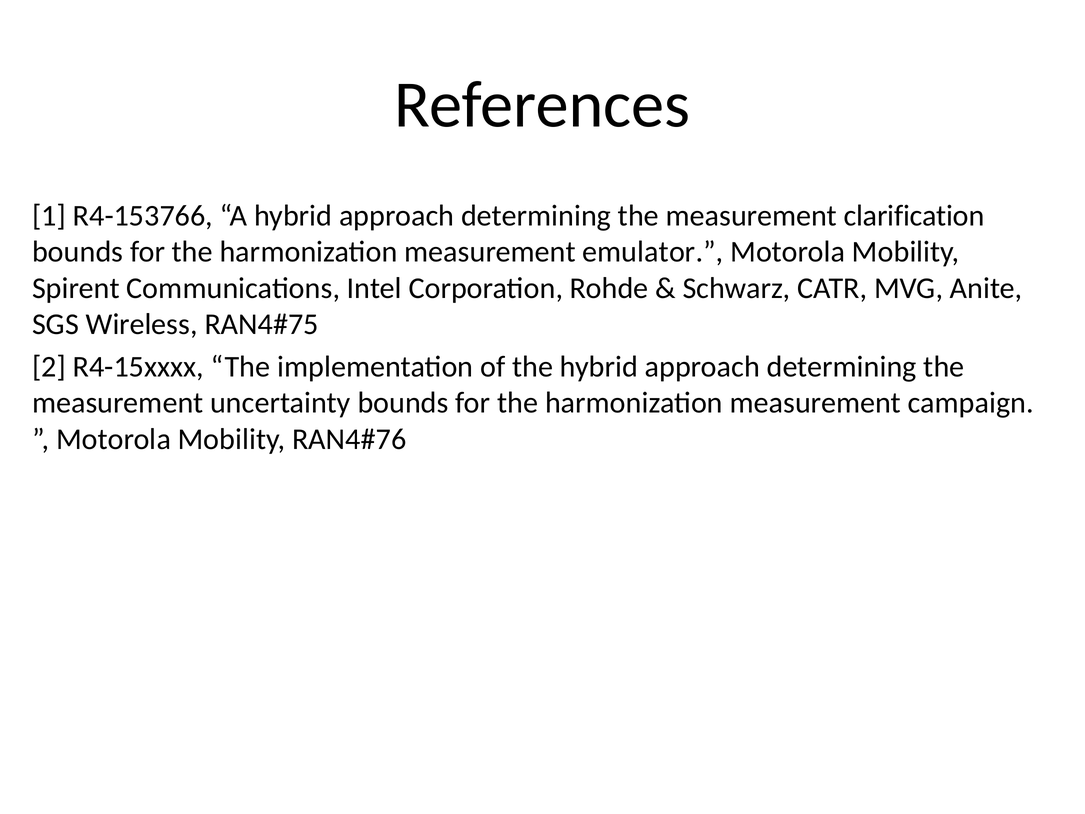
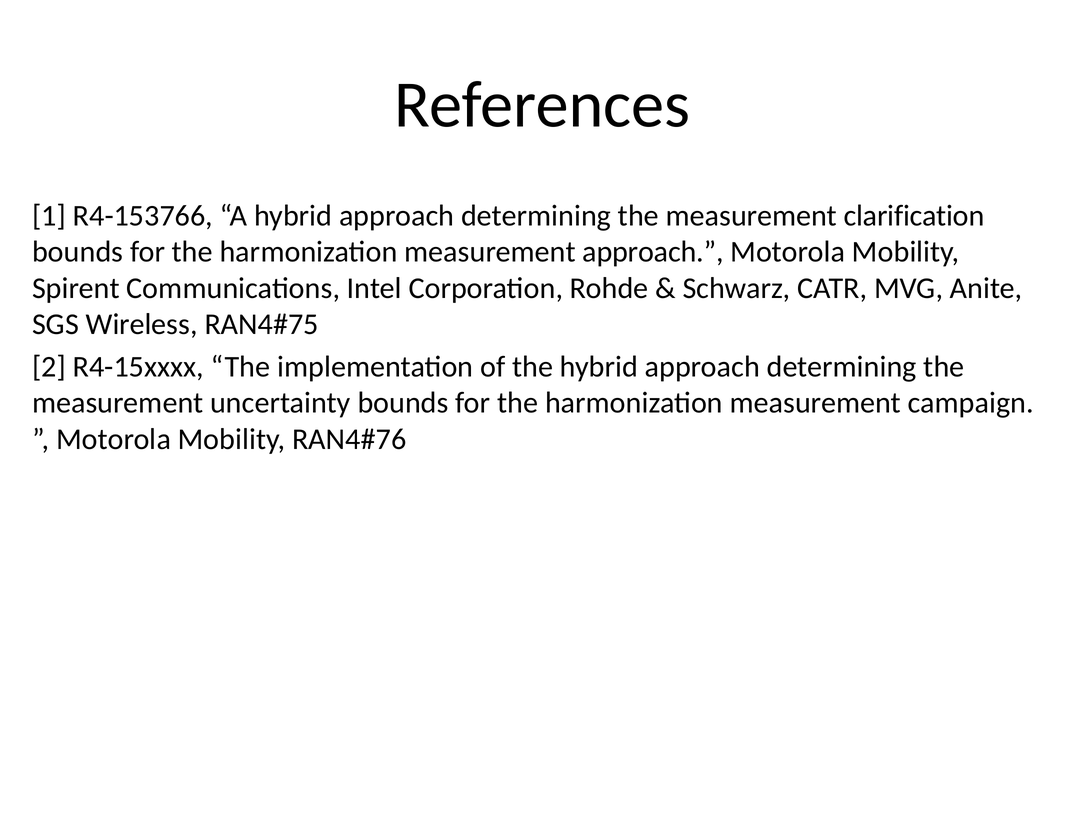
measurement emulator: emulator -> approach
